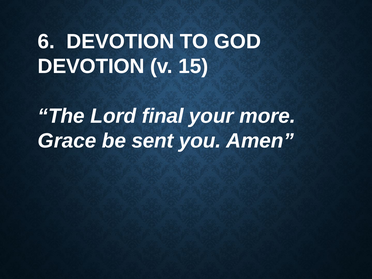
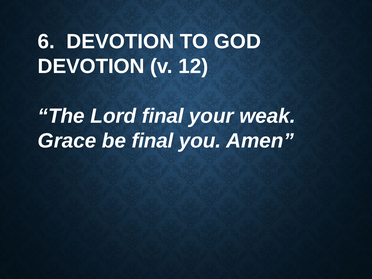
15: 15 -> 12
more: more -> weak
be sent: sent -> final
